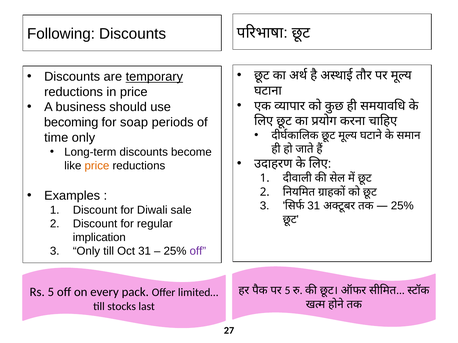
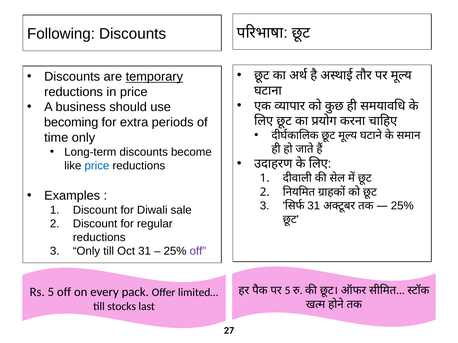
soap: soap -> extra
price at (97, 166) colour: orange -> blue
implication at (99, 238): implication -> reductions
